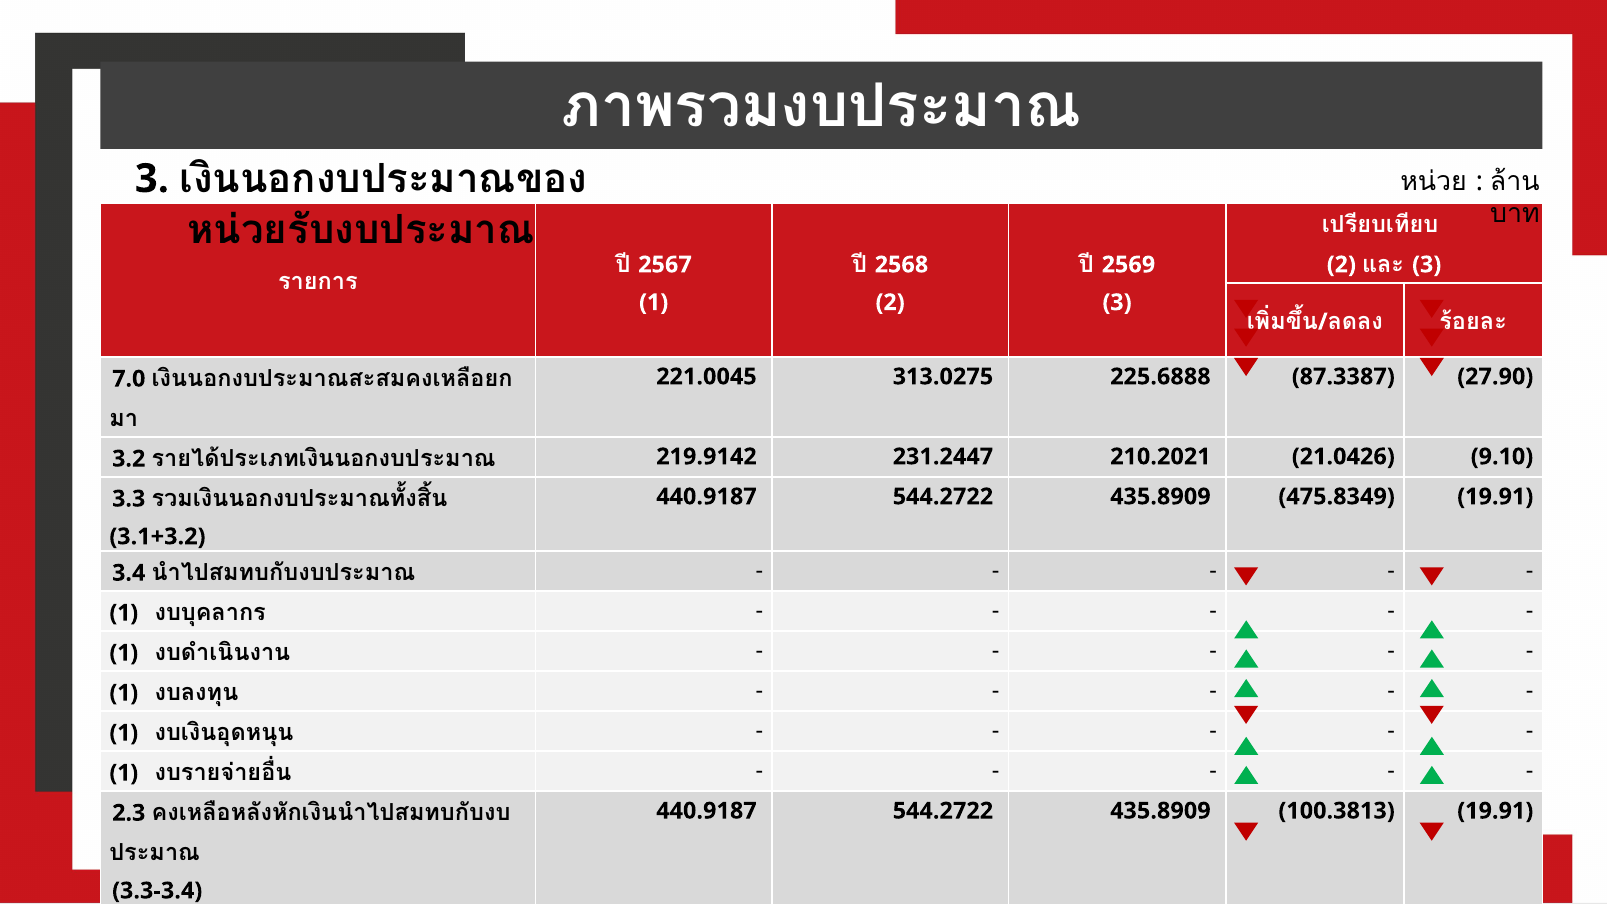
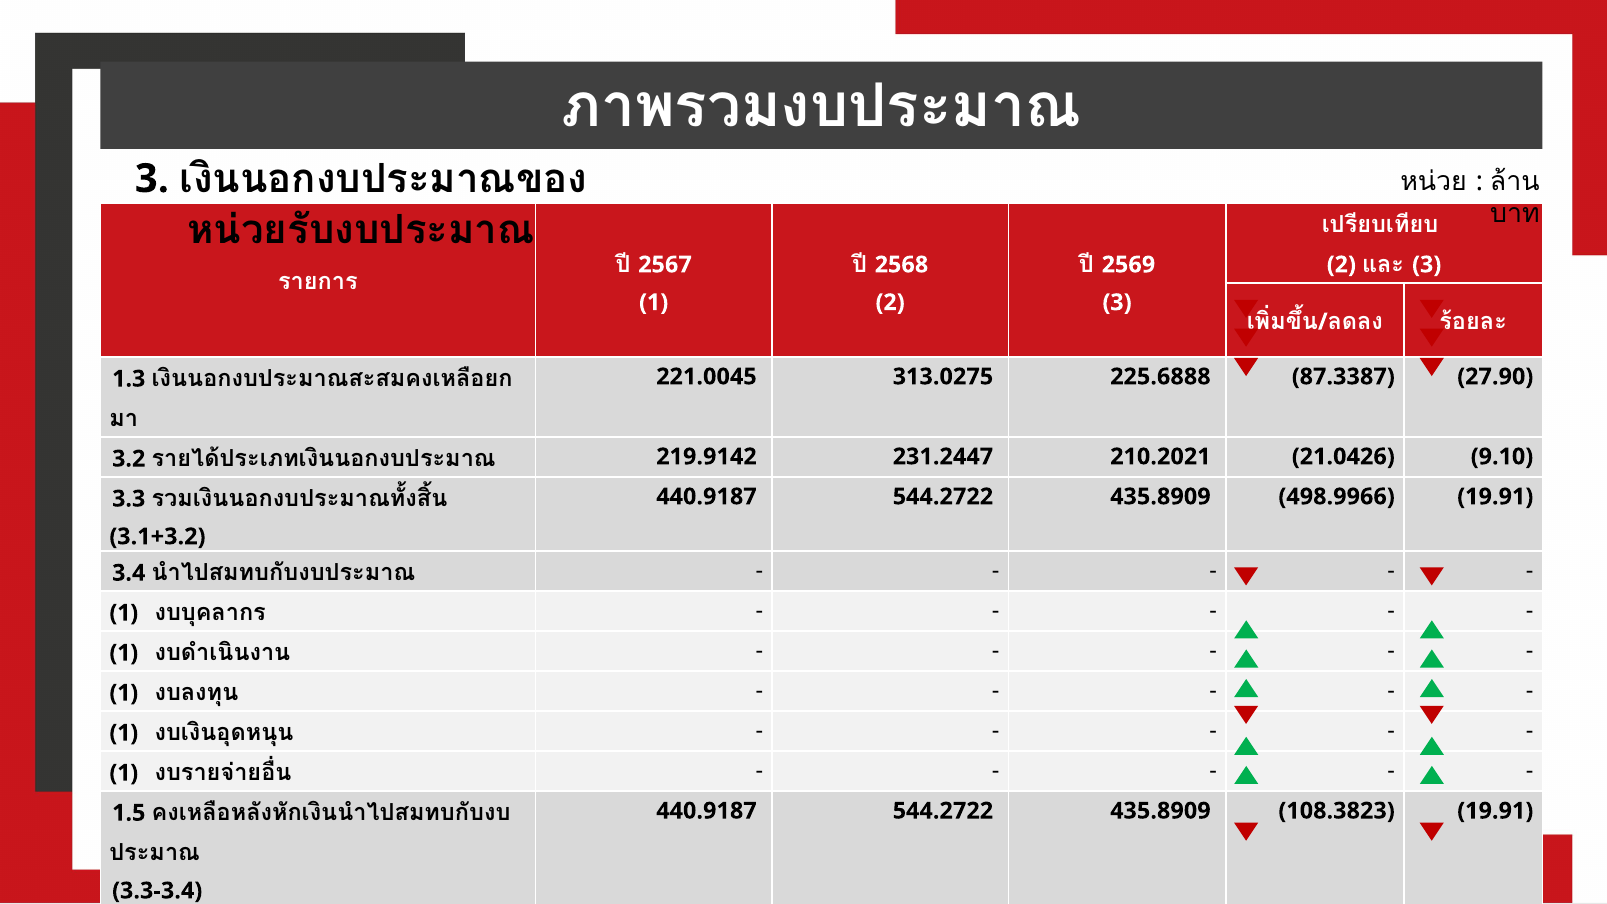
7.0: 7.0 -> 1.3
475.8349: 475.8349 -> 498.9966
100.3813: 100.3813 -> 108.3823
2.3: 2.3 -> 1.5
